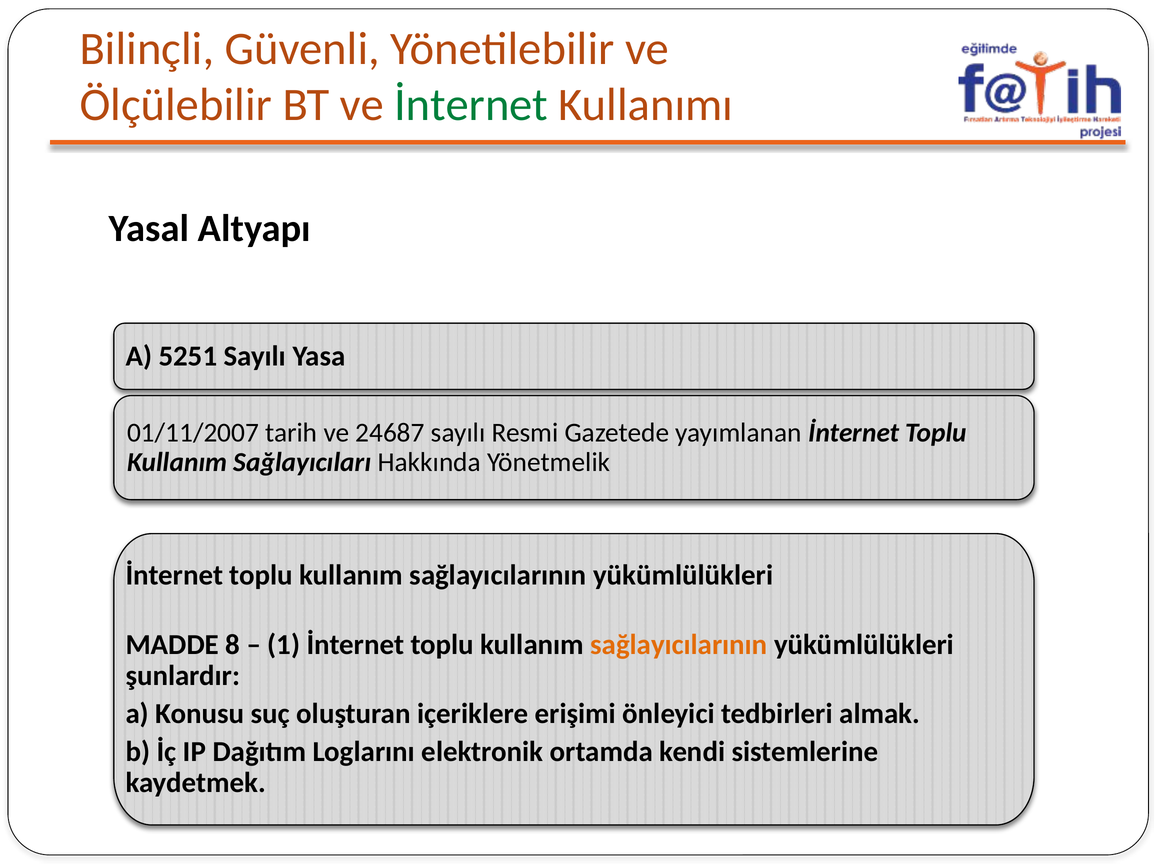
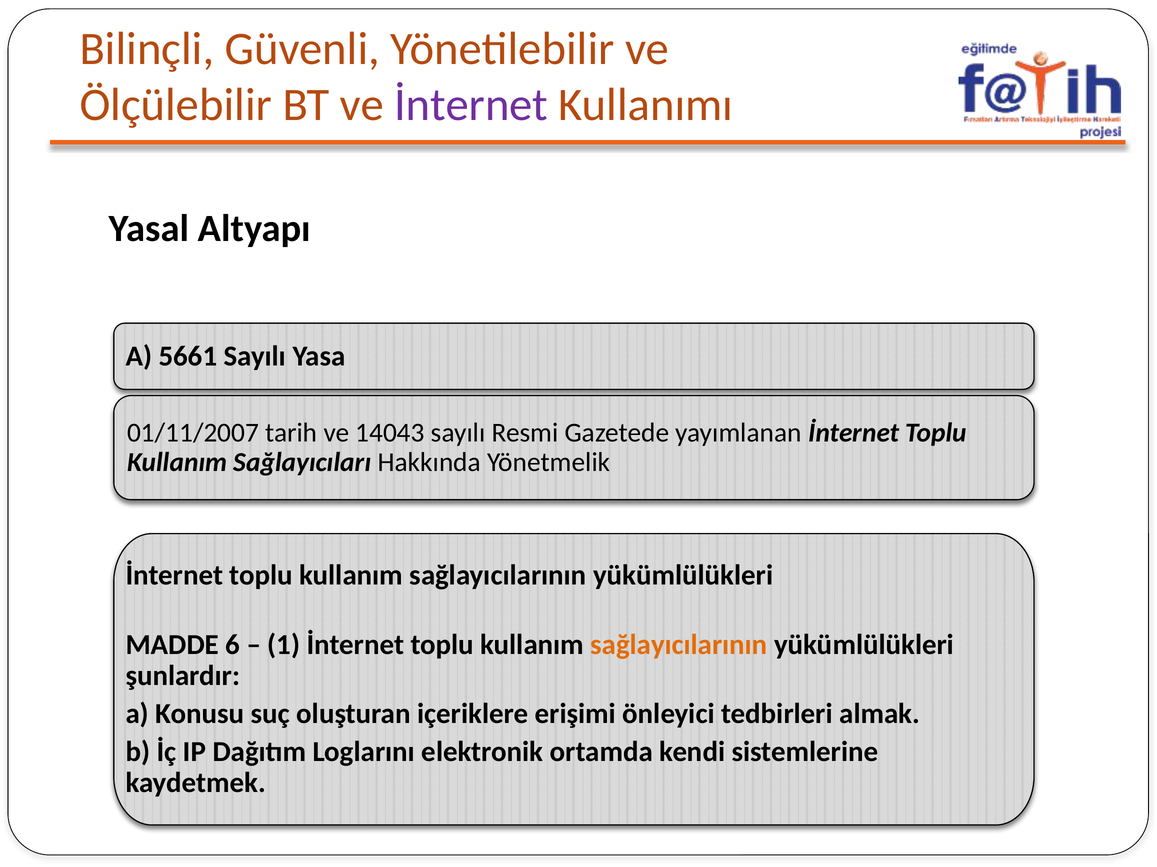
İnternet at (471, 105) colour: green -> purple
5251: 5251 -> 5661
24687: 24687 -> 14043
8: 8 -> 6
